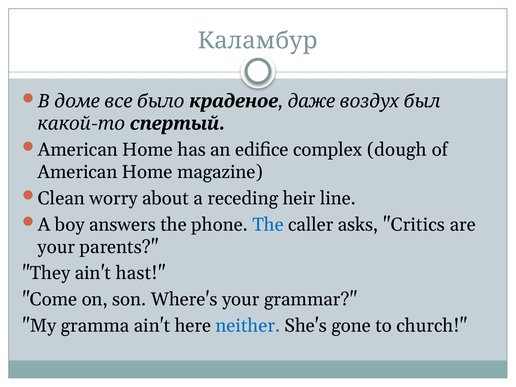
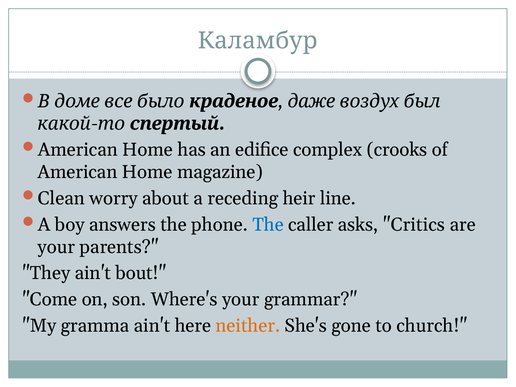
dough: dough -> crooks
hast: hast -> bout
neither colour: blue -> orange
